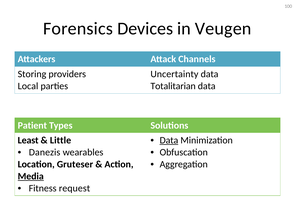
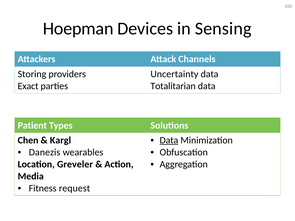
Forensics: Forensics -> Hoepman
Veugen: Veugen -> Sensing
Local: Local -> Exact
Least: Least -> Chen
Little: Little -> Kargl
Gruteser: Gruteser -> Greveler
Media underline: present -> none
